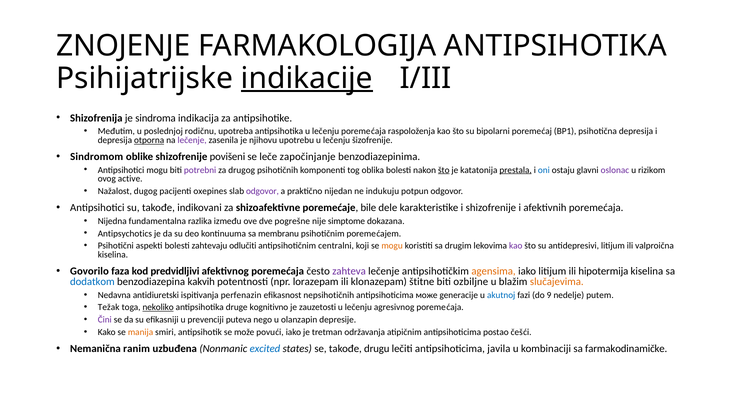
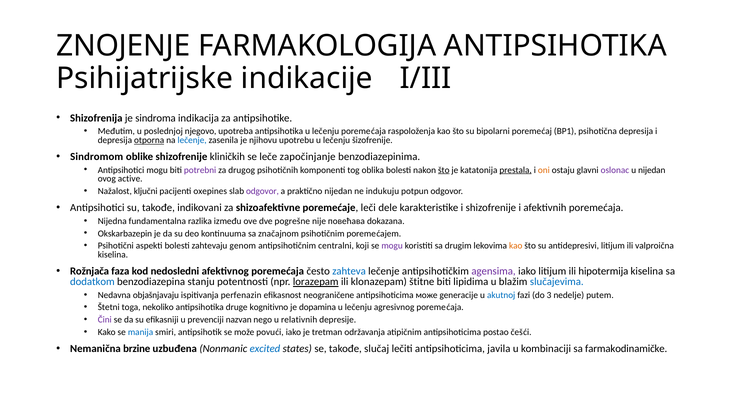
indikacije underline: present -> none
rodičnu: rodičnu -> njegovo
lečenje at (192, 140) colour: purple -> blue
povišeni: povišeni -> kliničkih
oni colour: blue -> orange
u rizikom: rizikom -> nijedan
dugog: dugog -> ključni
bile: bile -> leči
simptome: simptome -> повећава
Antipsychotics: Antipsychotics -> Okskarbazepin
membranu: membranu -> značajnom
odlučiti: odlučiti -> genom
mogu at (392, 246) colour: orange -> purple
kao at (516, 246) colour: purple -> orange
Govorilo: Govorilo -> Rožnjača
predvidljivi: predvidljivi -> nedosledni
zahteva colour: purple -> blue
agensima colour: orange -> purple
kakvih: kakvih -> stanju
lorazepam underline: none -> present
ozbiljne: ozbiljne -> lipidima
slučajevima colour: orange -> blue
antidiuretski: antidiuretski -> objašnjavaju
nepsihotičnih: nepsihotičnih -> neograničene
9: 9 -> 3
Težak: Težak -> Štetni
nekoliko underline: present -> none
zauzetosti: zauzetosti -> dopamina
puteva: puteva -> nazvan
olanzapin: olanzapin -> relativnih
manija colour: orange -> blue
ranim: ranim -> brzine
drugu: drugu -> slučaj
